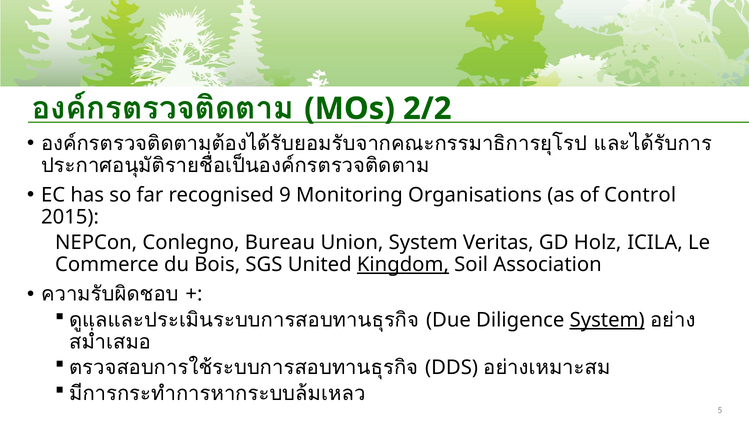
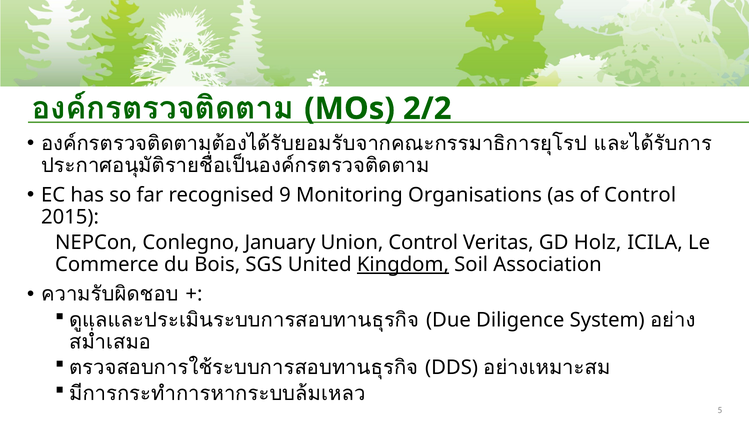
Bureau: Bureau -> January
Union System: System -> Control
System at (607, 320) underline: present -> none
